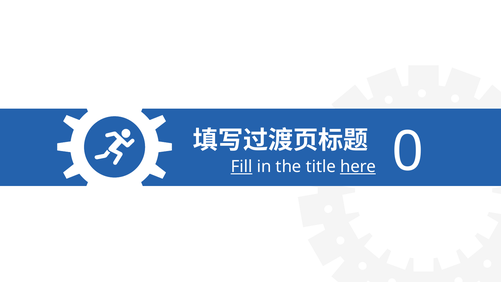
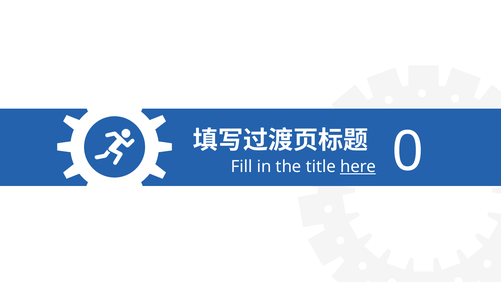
Fill underline: present -> none
